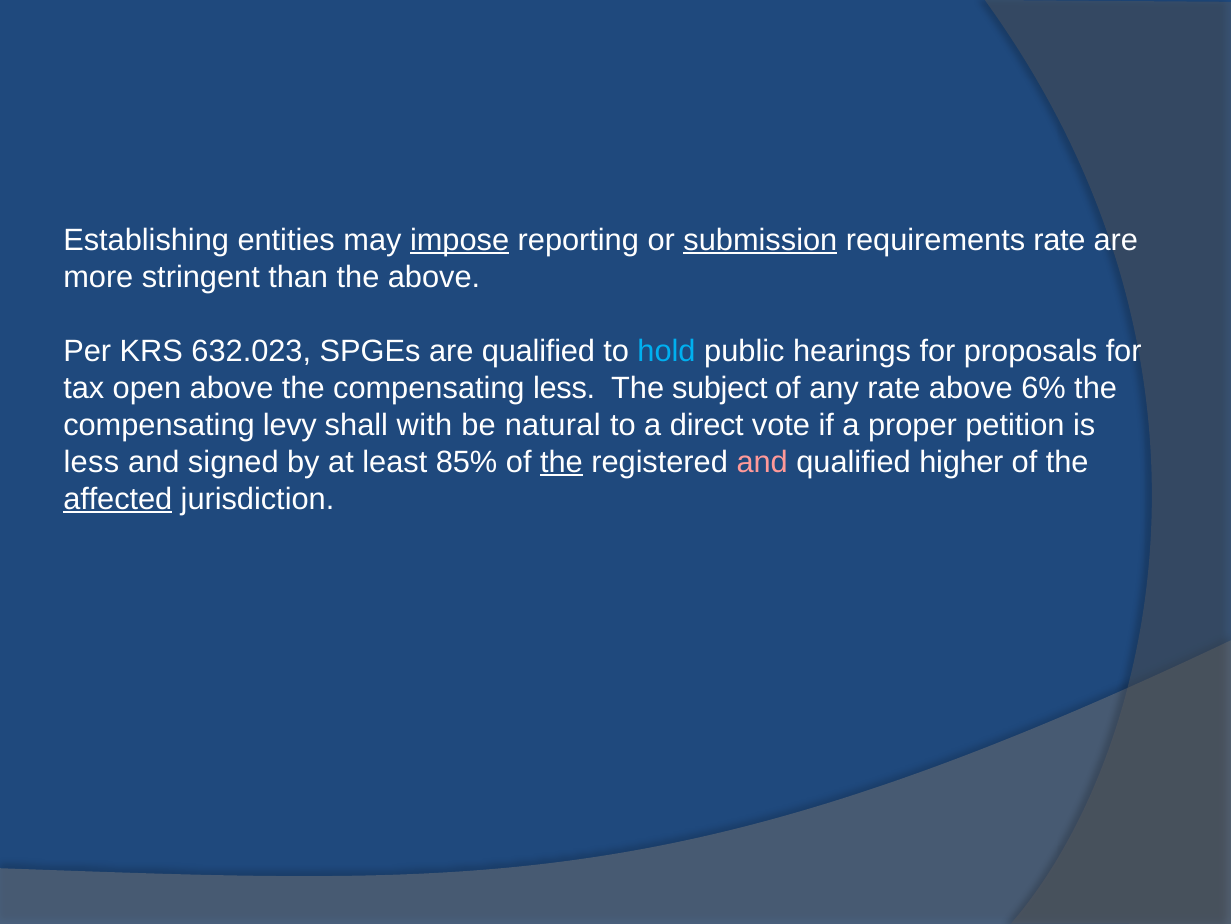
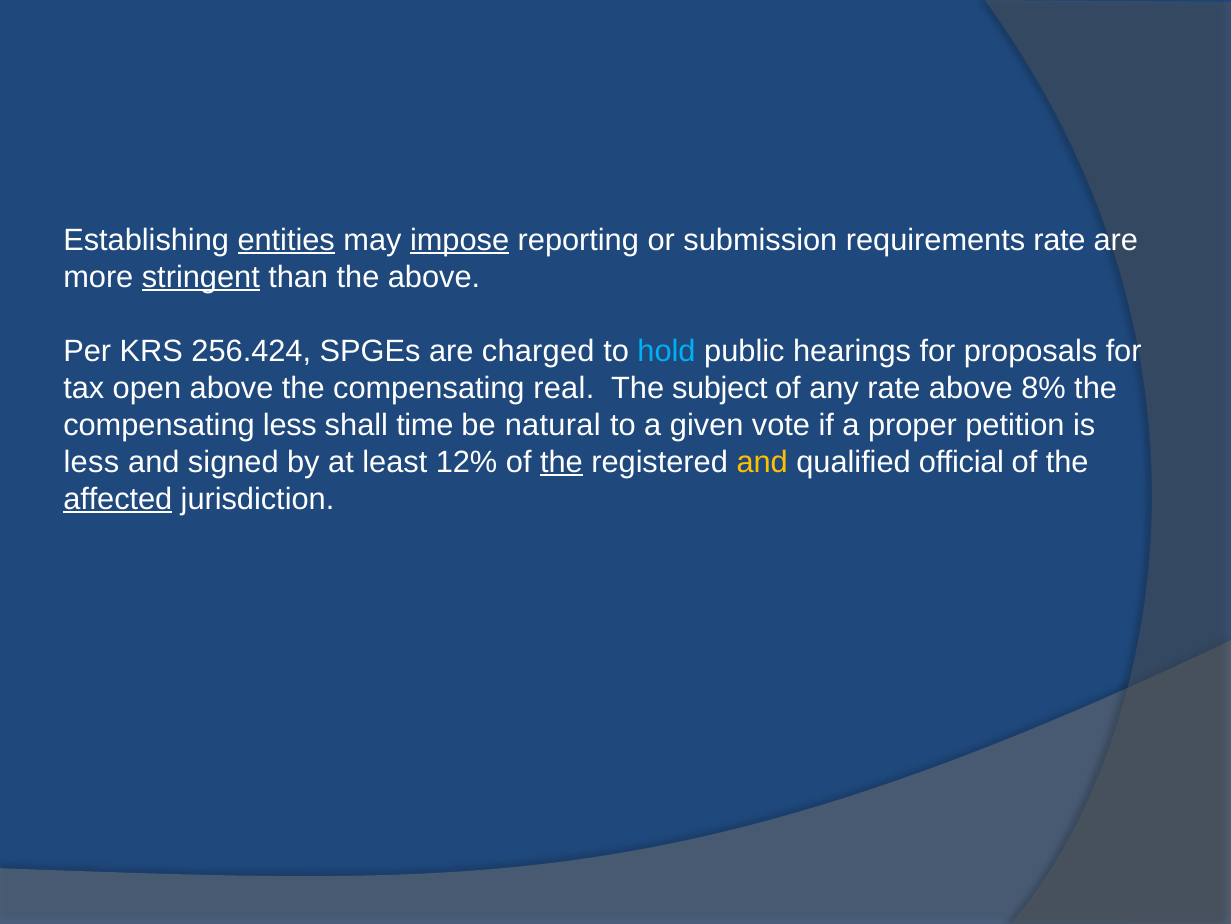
entities underline: none -> present
submission underline: present -> none
stringent underline: none -> present
632.023: 632.023 -> 256.424
are qualified: qualified -> charged
compensating less: less -> real
6%: 6% -> 8%
compensating levy: levy -> less
with: with -> time
direct: direct -> given
85%: 85% -> 12%
and at (762, 462) colour: pink -> yellow
higher: higher -> official
